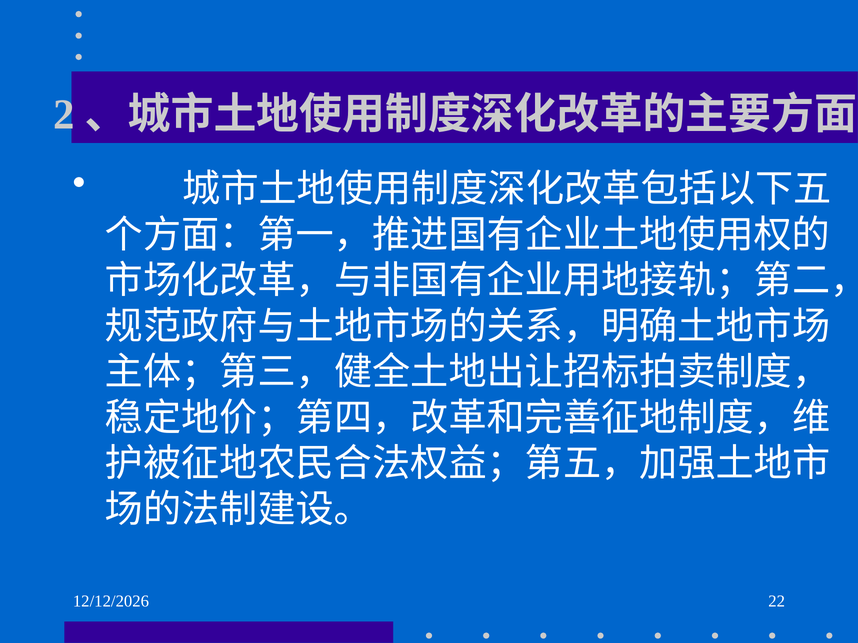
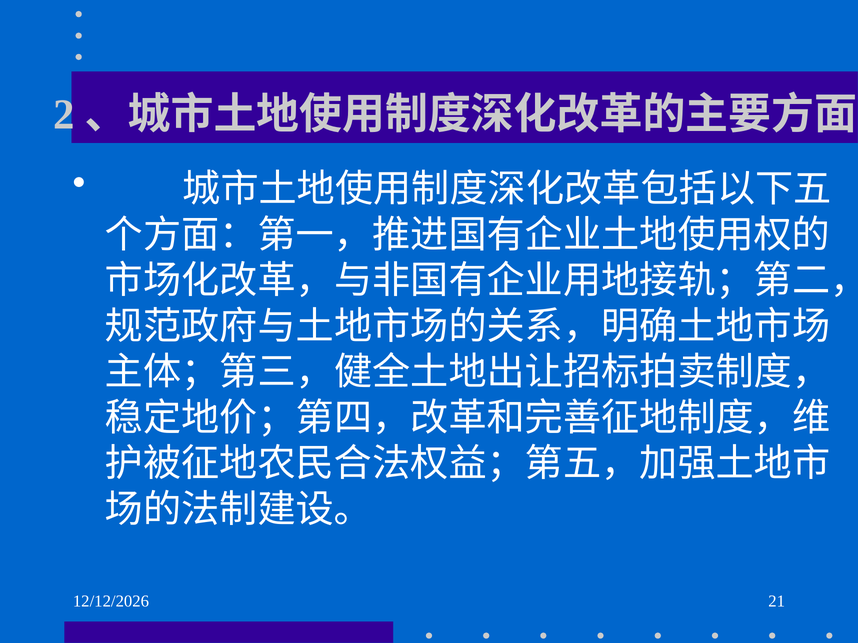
22: 22 -> 21
